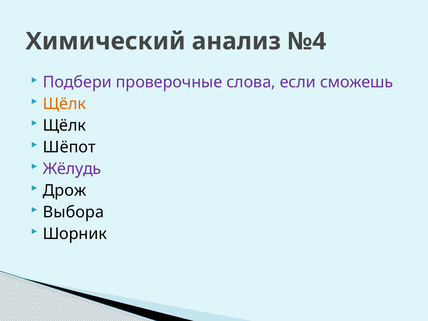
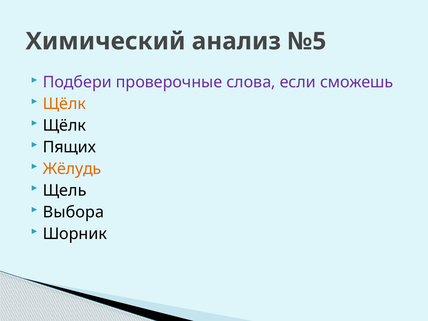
№4: №4 -> №5
Шёпот: Шёпот -> Пящих
Жёлудь colour: purple -> orange
Дрож: Дрож -> Щель
